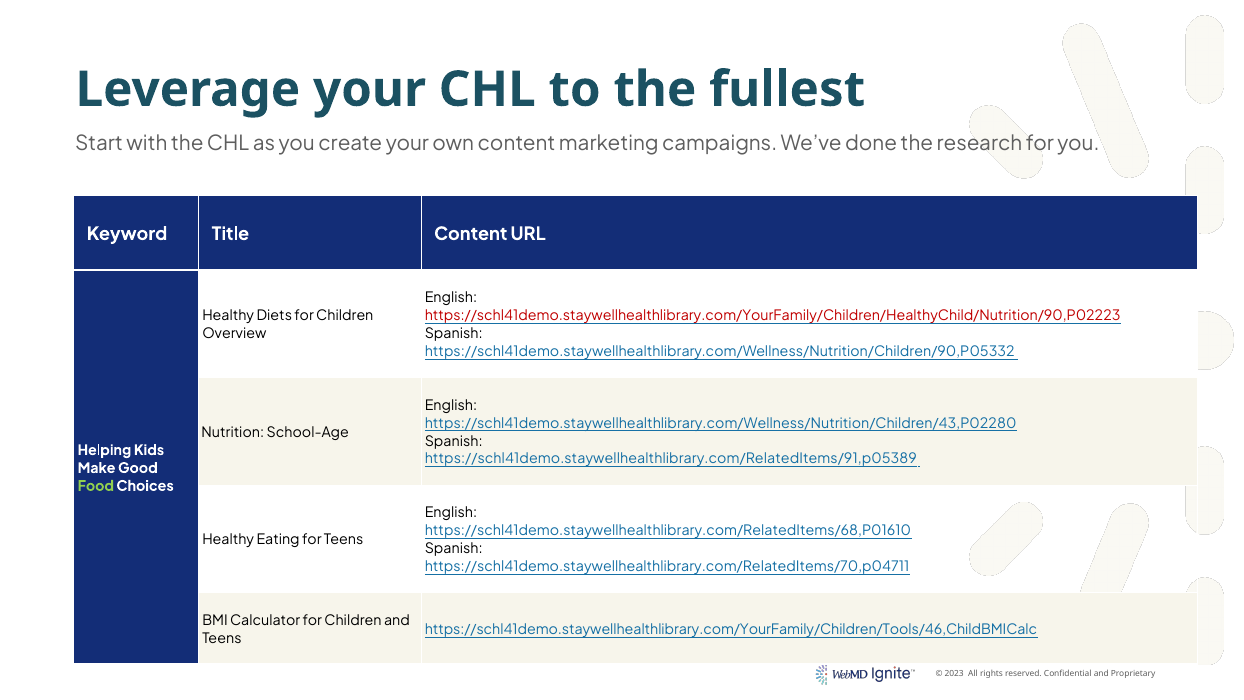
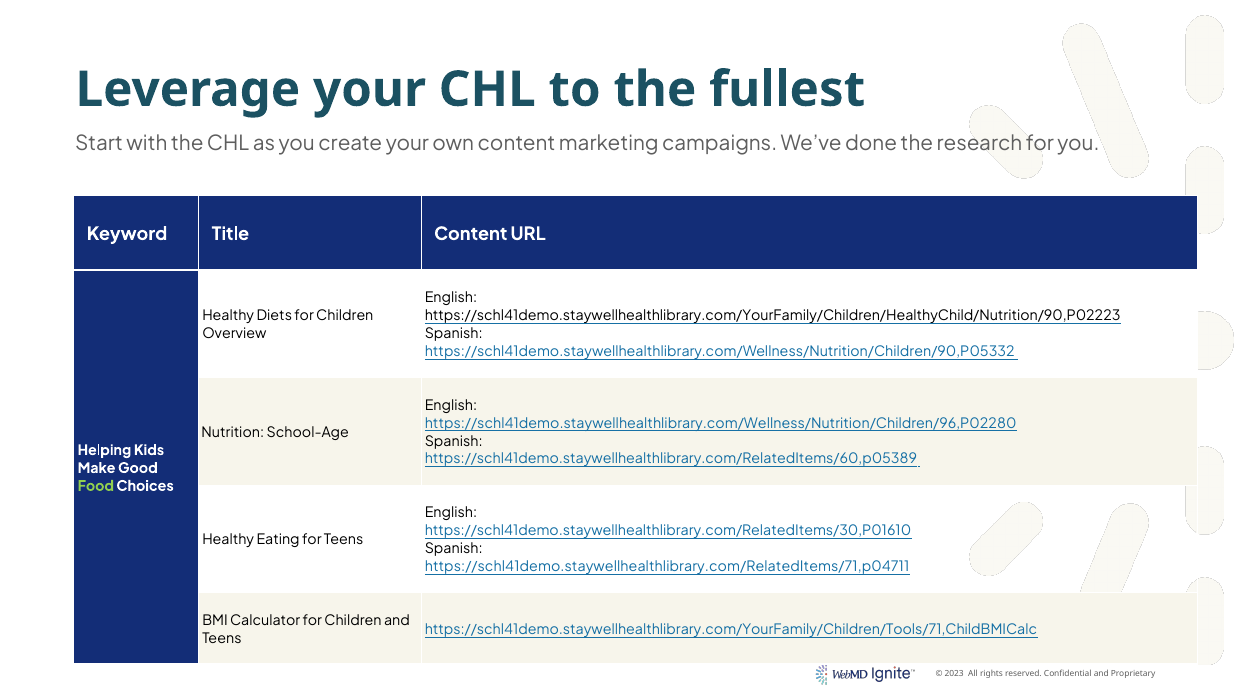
https://schl41demo.staywellhealthlibrary.com/YourFamily/Children/HealthyChild/Nutrition/90,P02223 colour: red -> black
https://schl41demo.staywellhealthlibrary.com/Wellness/Nutrition/Children/43,P02280: https://schl41demo.staywellhealthlibrary.com/Wellness/Nutrition/Children/43,P02280 -> https://schl41demo.staywellhealthlibrary.com/Wellness/Nutrition/Children/96,P02280
https://schl41demo.staywellhealthlibrary.com/RelatedItems/91,p05389: https://schl41demo.staywellhealthlibrary.com/RelatedItems/91,p05389 -> https://schl41demo.staywellhealthlibrary.com/RelatedItems/60,p05389
https://schl41demo.staywellhealthlibrary.com/RelatedItems/68,P01610: https://schl41demo.staywellhealthlibrary.com/RelatedItems/68,P01610 -> https://schl41demo.staywellhealthlibrary.com/RelatedItems/30,P01610
https://schl41demo.staywellhealthlibrary.com/RelatedItems/70,p04711: https://schl41demo.staywellhealthlibrary.com/RelatedItems/70,p04711 -> https://schl41demo.staywellhealthlibrary.com/RelatedItems/71,p04711
https://schl41demo.staywellhealthlibrary.com/YourFamily/Children/Tools/46,ChildBMICalc: https://schl41demo.staywellhealthlibrary.com/YourFamily/Children/Tools/46,ChildBMICalc -> https://schl41demo.staywellhealthlibrary.com/YourFamily/Children/Tools/71,ChildBMICalc
